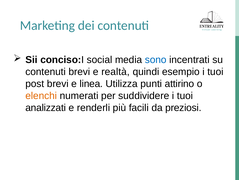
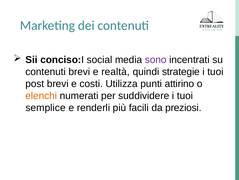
sono colour: blue -> purple
esempio: esempio -> strategie
linea: linea -> costi
analizzati: analizzati -> semplice
